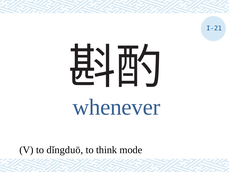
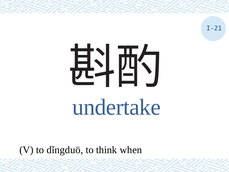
whenever: whenever -> undertake
mode: mode -> when
